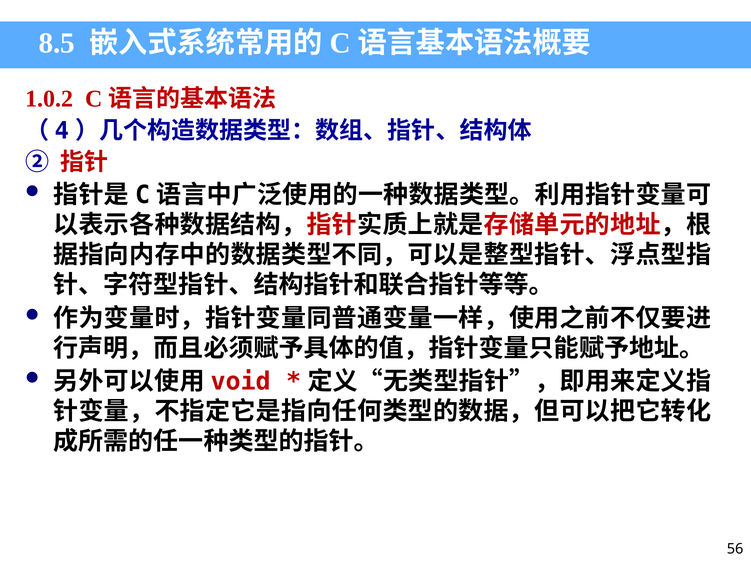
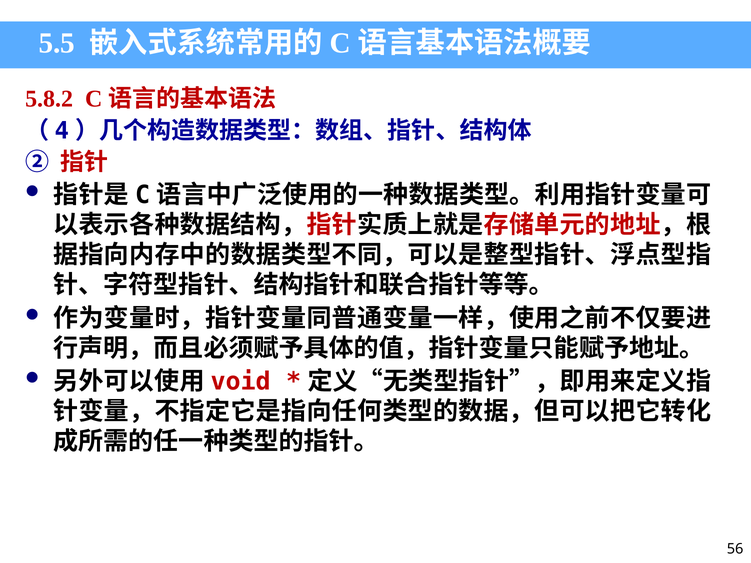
8.5: 8.5 -> 5.5
1.0.2: 1.0.2 -> 5.8.2
